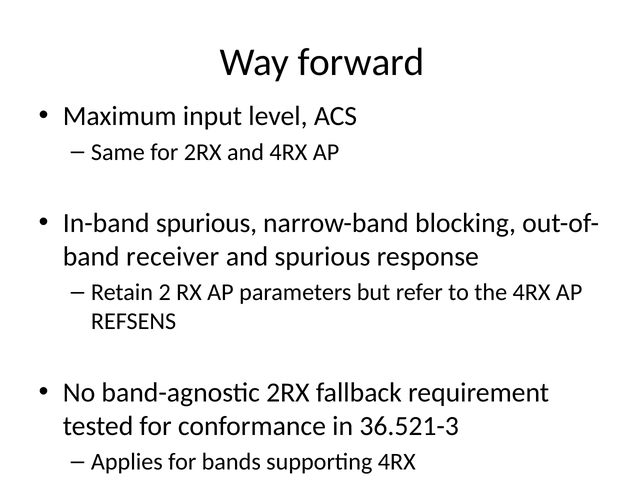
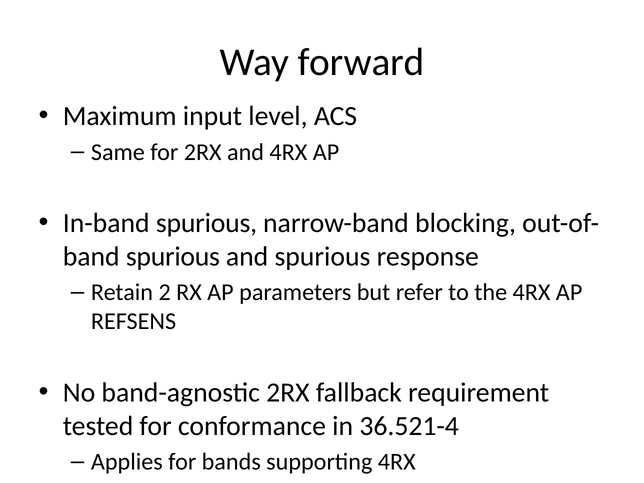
receiver at (173, 257): receiver -> spurious
36.521-3: 36.521-3 -> 36.521-4
